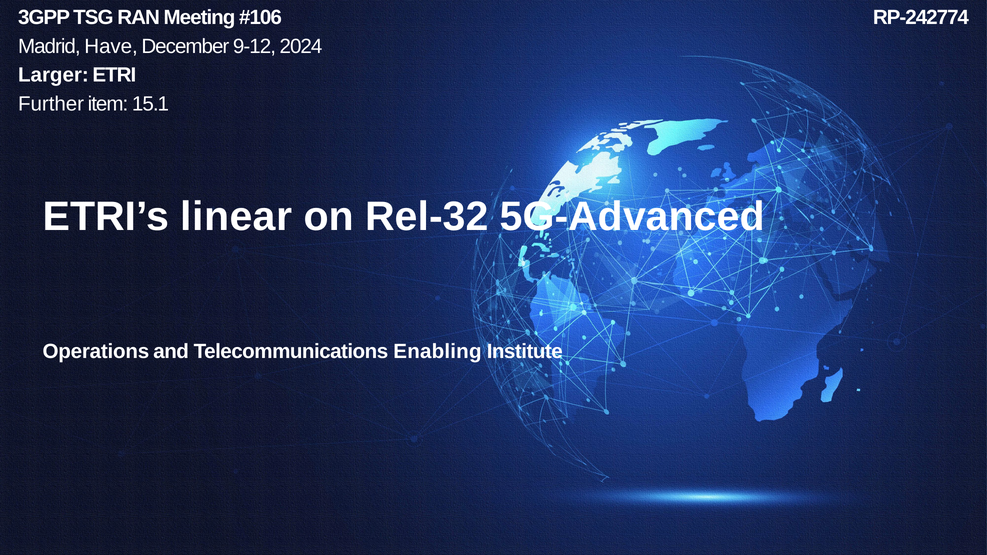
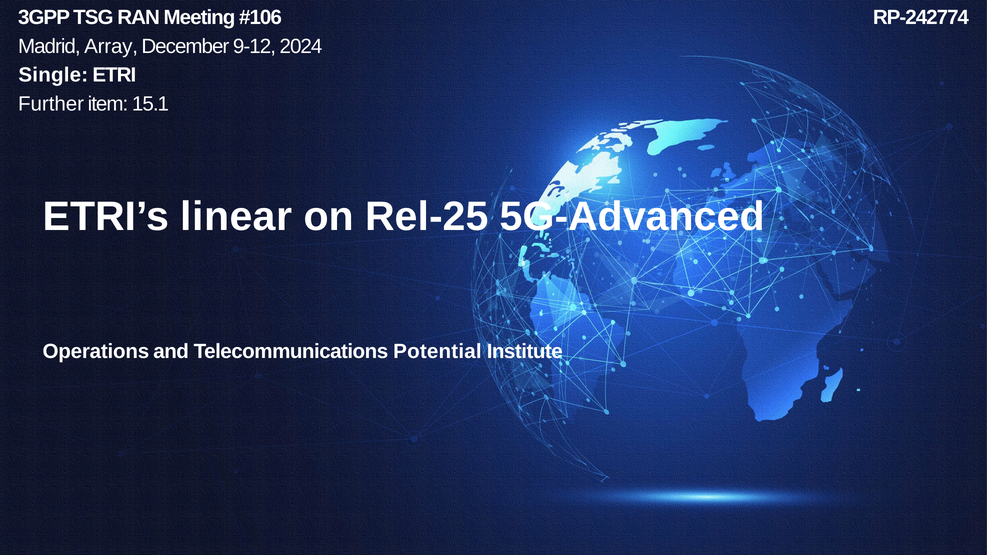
Have: Have -> Array
Larger: Larger -> Single
Rel-32: Rel-32 -> Rel-25
Enabling: Enabling -> Potential
